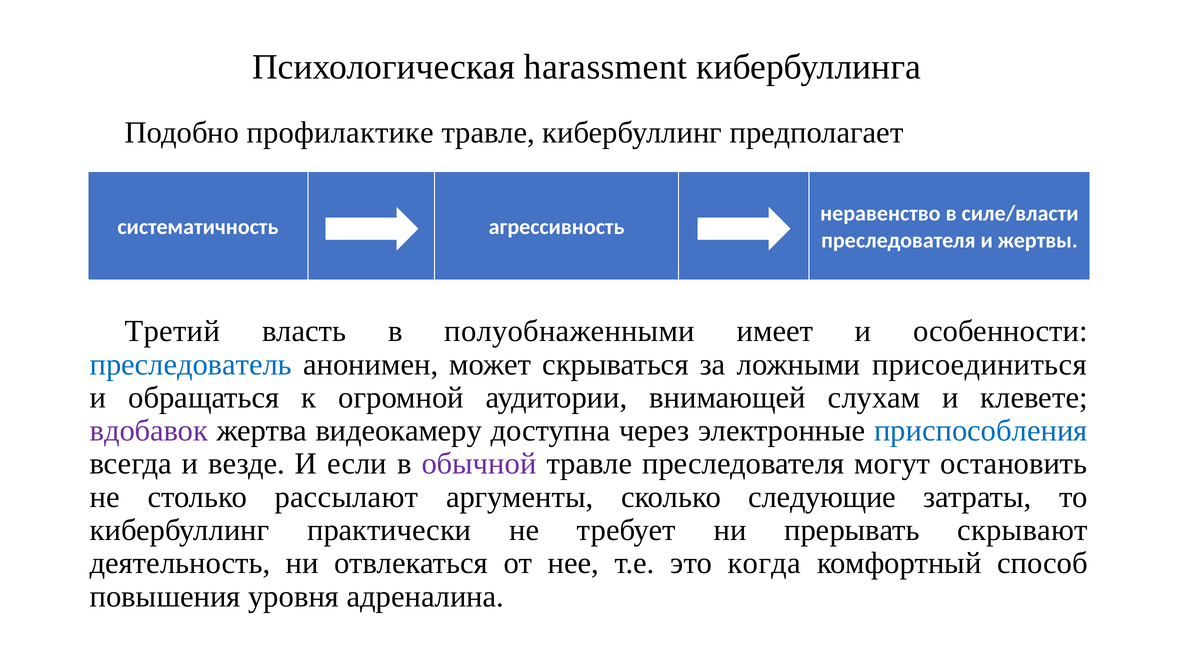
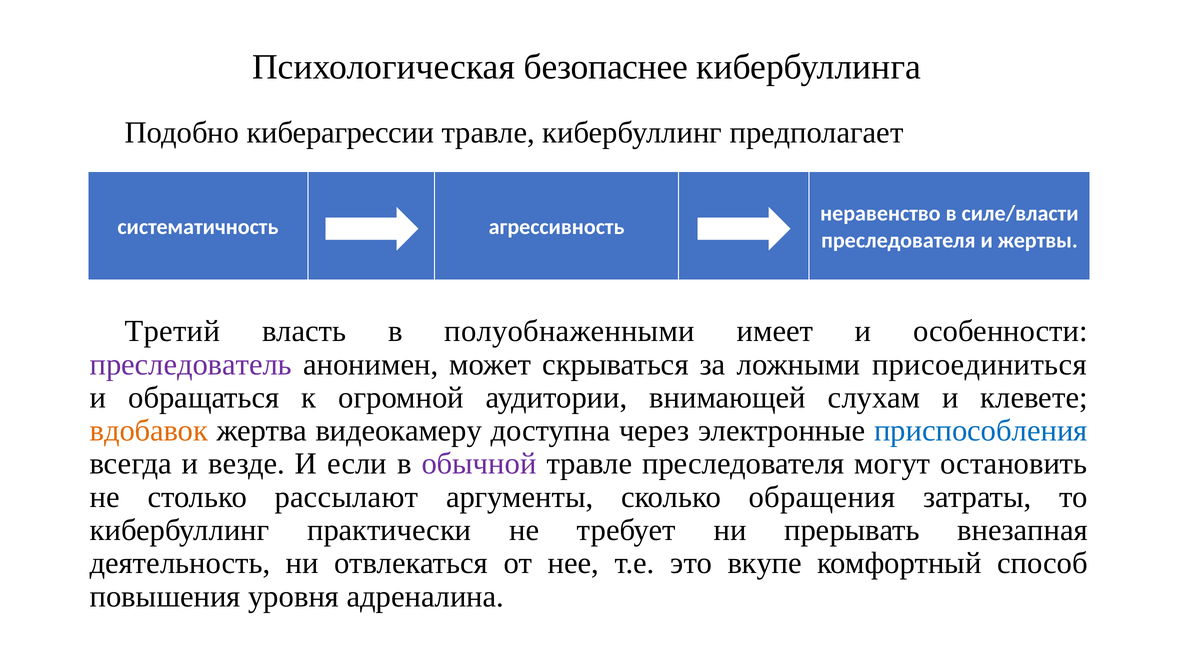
harassment: harassment -> безопаснее
профилактике: профилактике -> киберагрессии
преследователь colour: blue -> purple
вдобавок colour: purple -> orange
следующие: следующие -> обращения
скрывают: скрывают -> внезапная
когда: когда -> вкупе
